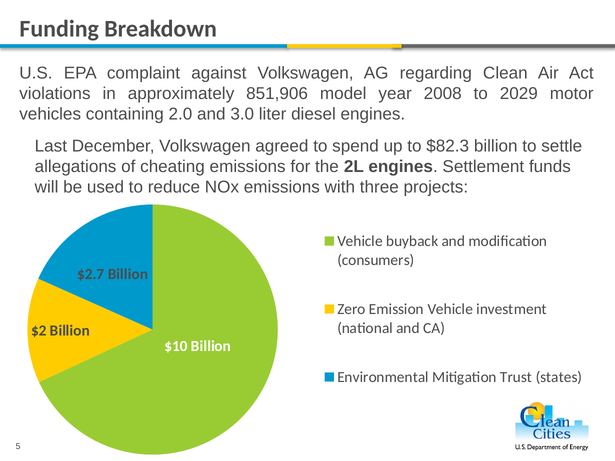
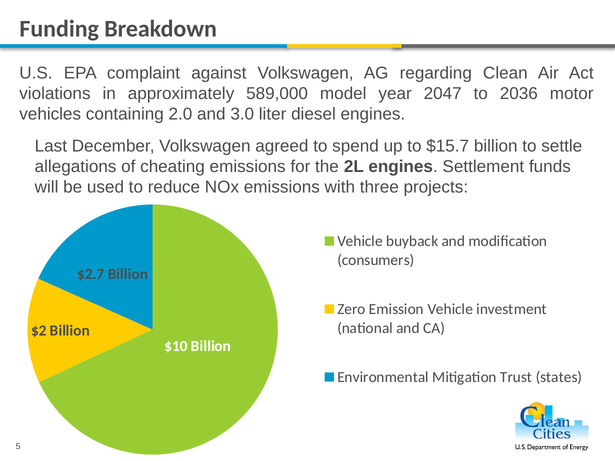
851,906: 851,906 -> 589,000
2008: 2008 -> 2047
2029: 2029 -> 2036
$82.3: $82.3 -> $15.7
